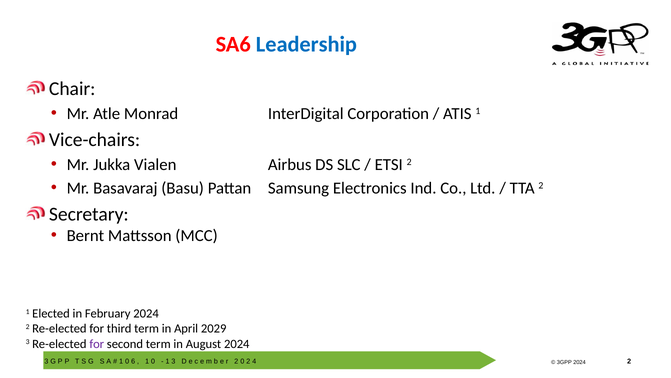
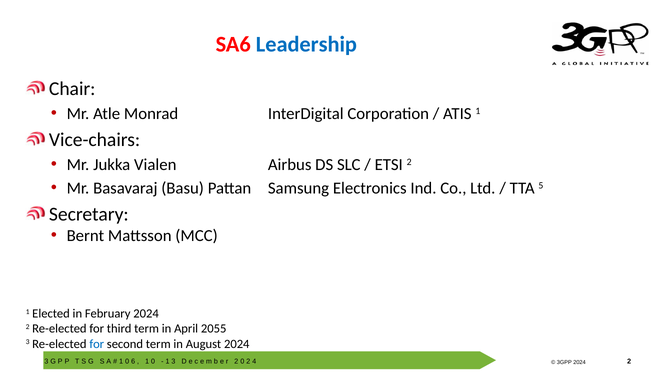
TTA 2: 2 -> 5
2029: 2029 -> 2055
for at (97, 343) colour: purple -> blue
